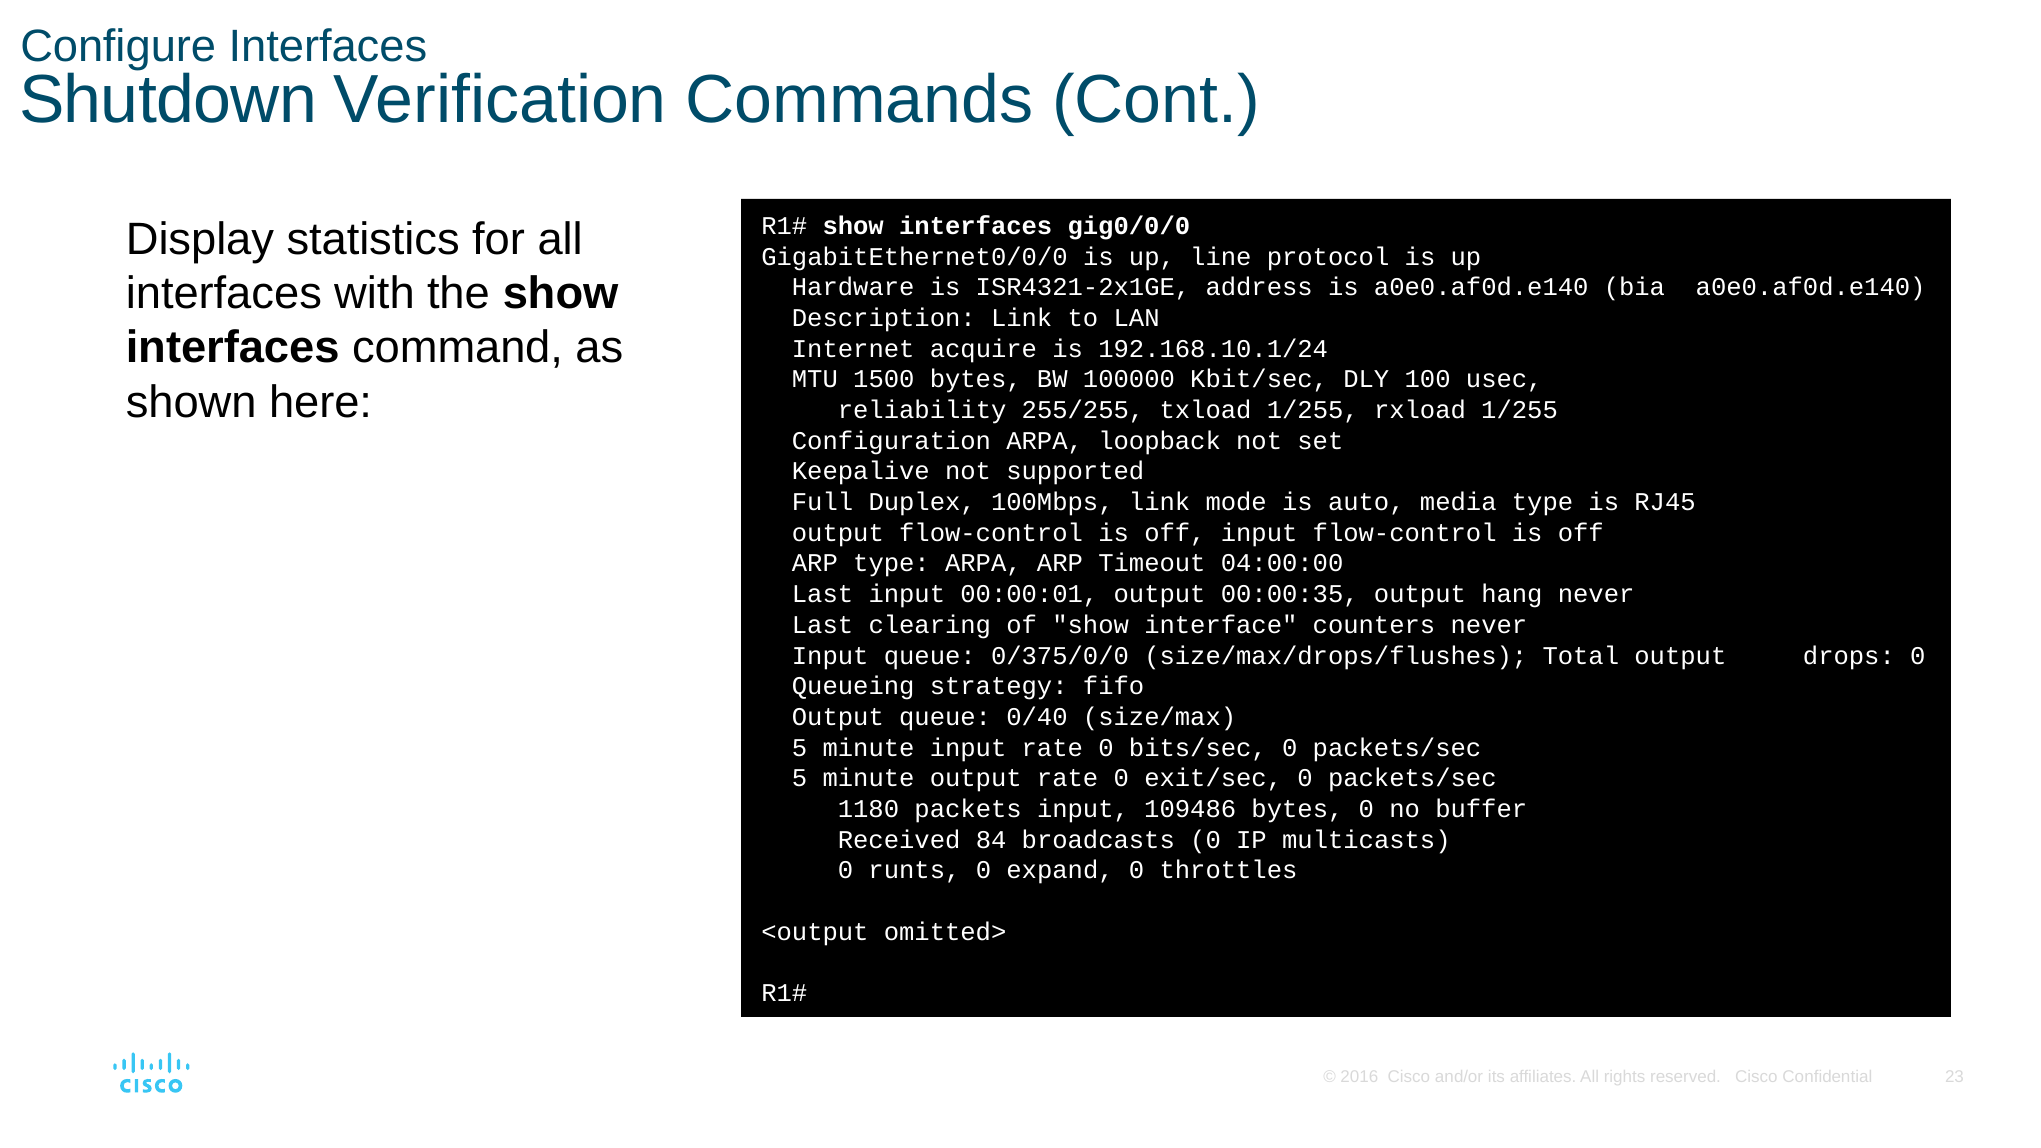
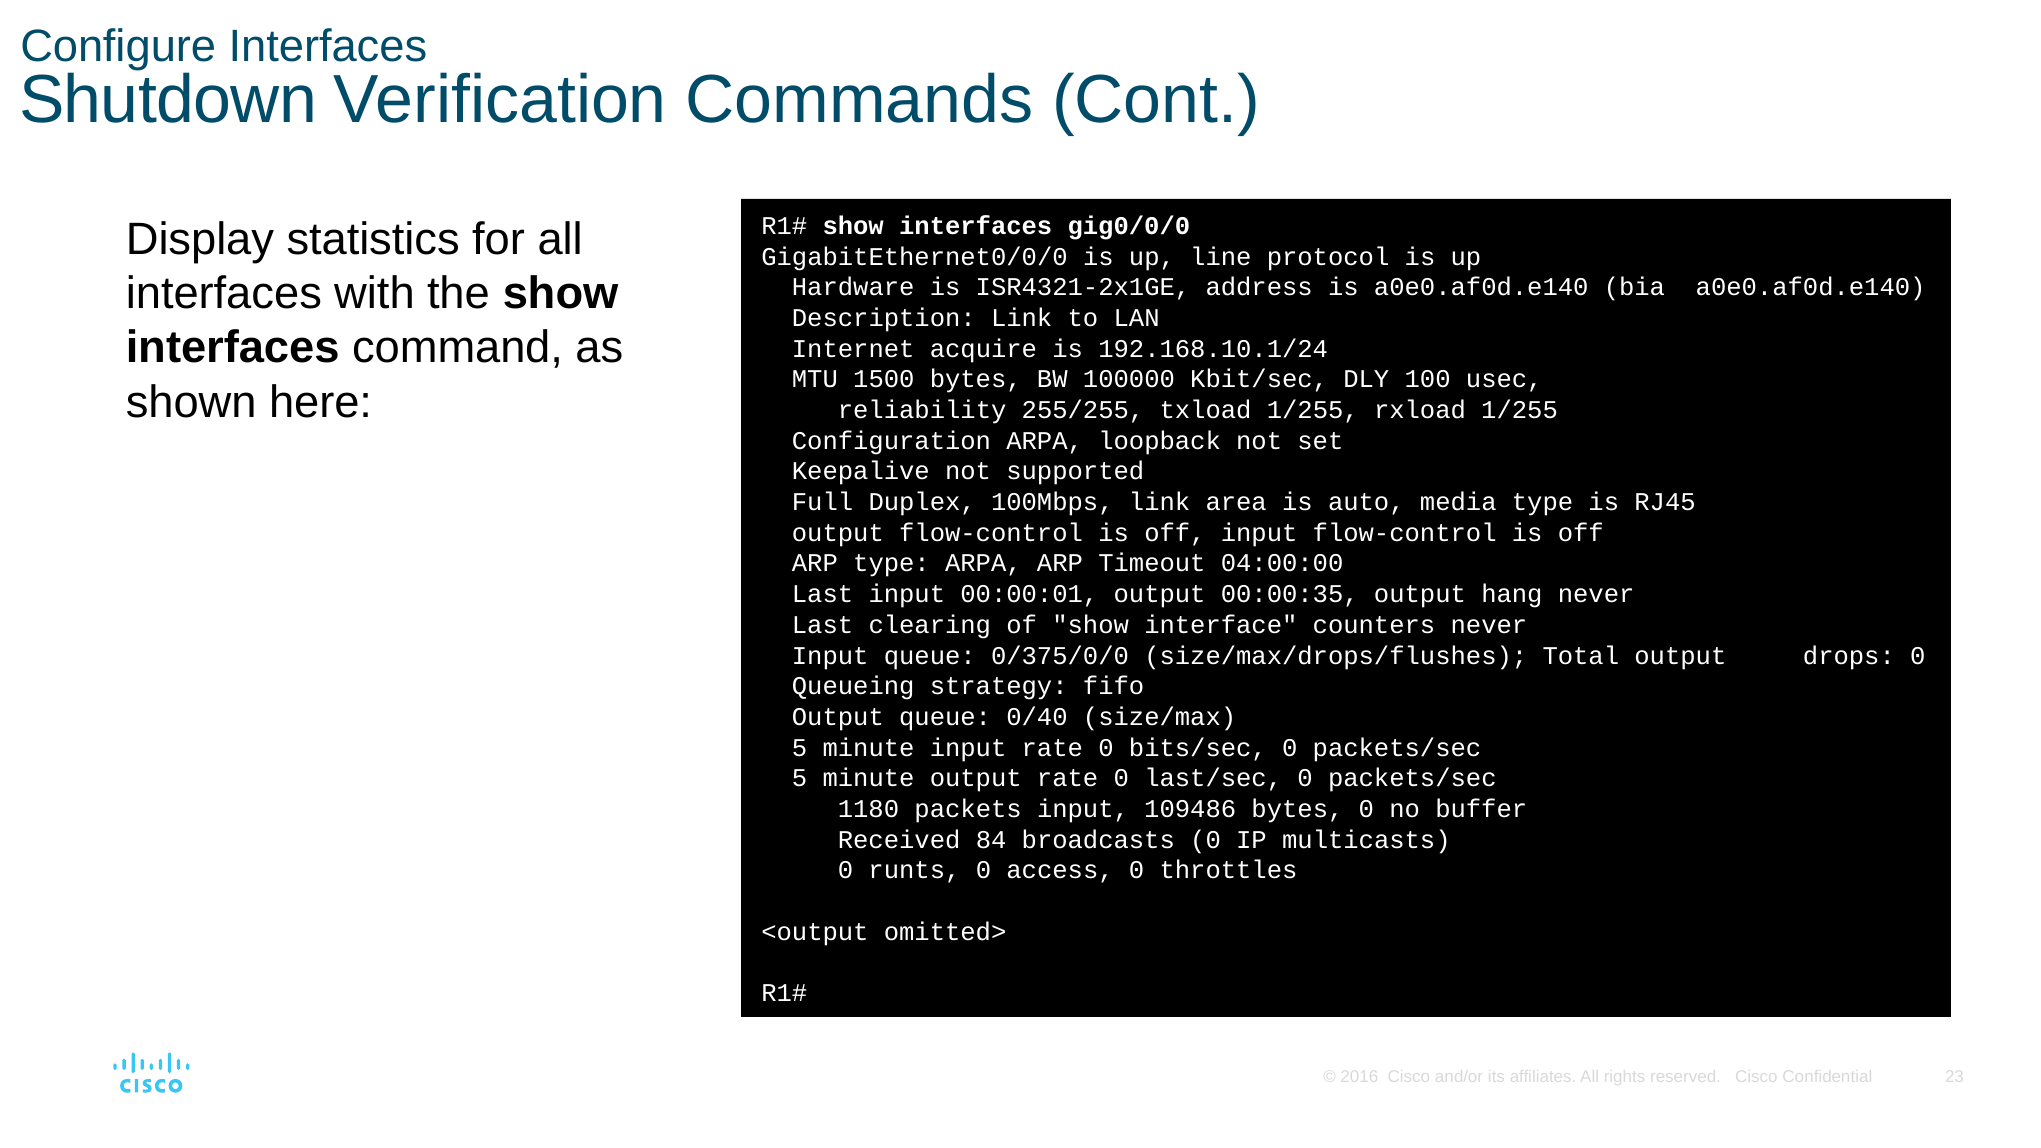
mode: mode -> area
exit/sec: exit/sec -> last/sec
expand: expand -> access
